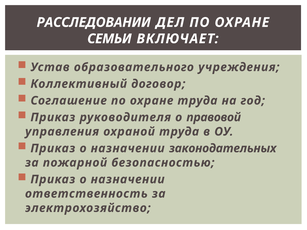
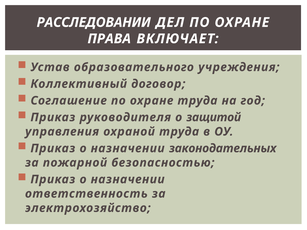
СЕМЬИ: СЕМЬИ -> ПРАВА
правовой: правовой -> защитой
